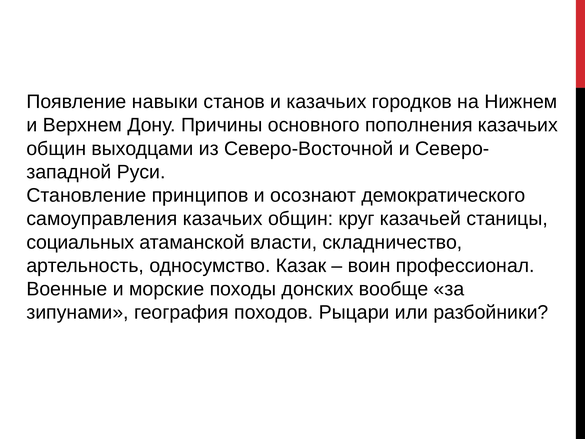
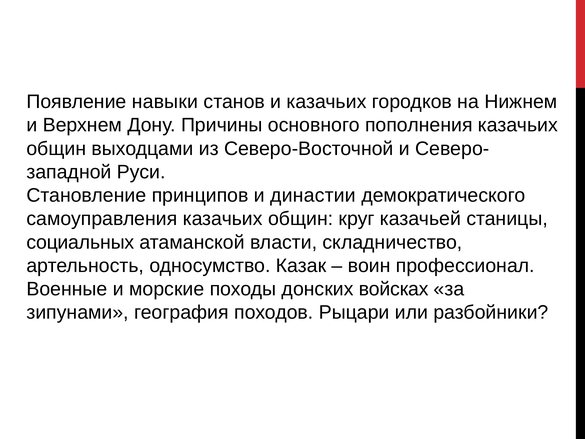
осознают: осознают -> династии
вообще: вообще -> войсках
